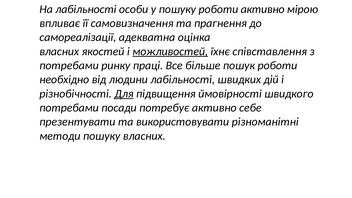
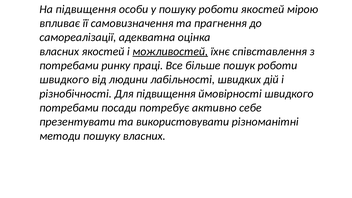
На лабільності: лабільності -> підвищення
роботи активно: активно -> якостей
необхідно at (64, 80): необхідно -> швидкого
Для underline: present -> none
